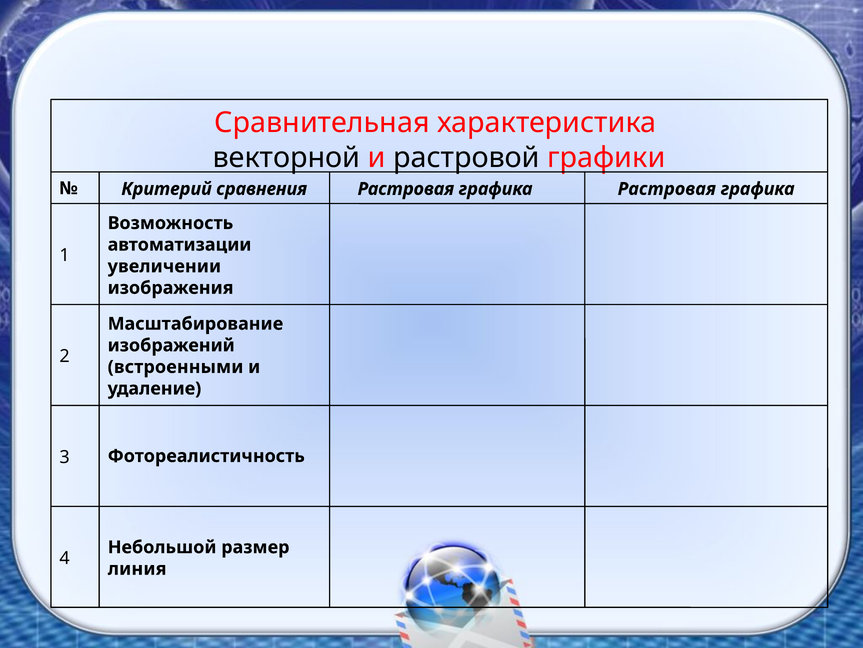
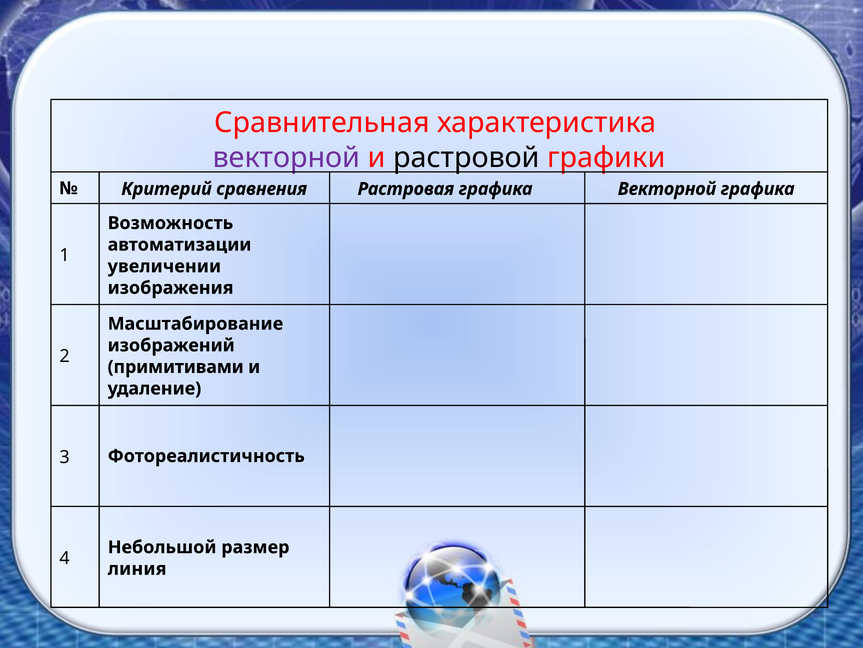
векторной at (287, 157) colour: black -> purple
Растровая at (667, 189): Растровая -> Векторной
встроенными: встроенными -> примитивами
